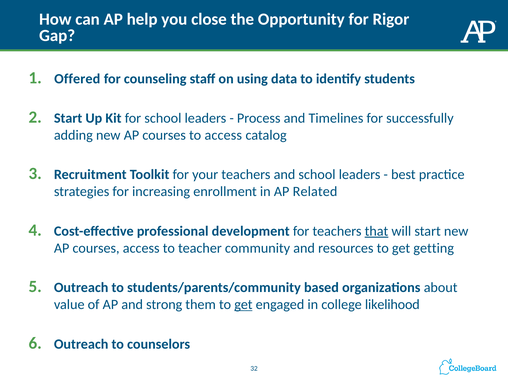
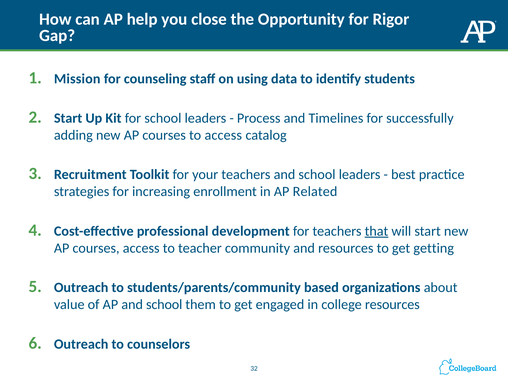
Offered: Offered -> Mission
AP and strong: strong -> school
get at (243, 305) underline: present -> none
college likelihood: likelihood -> resources
